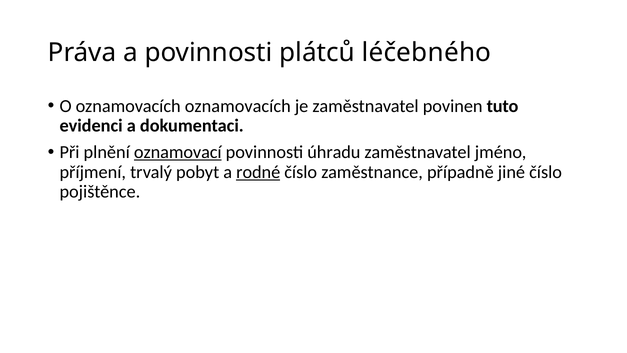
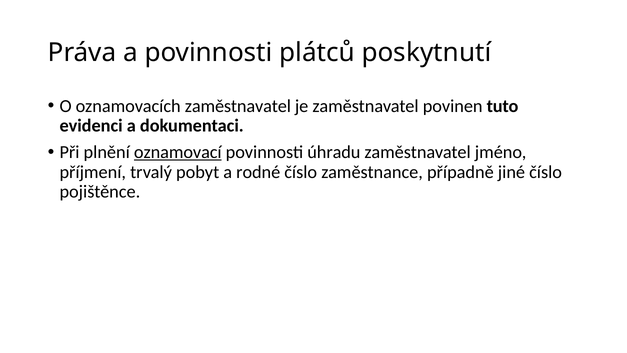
léčebného: léčebného -> poskytnutí
oznamovacích oznamovacích: oznamovacích -> zaměstnavatel
rodné underline: present -> none
